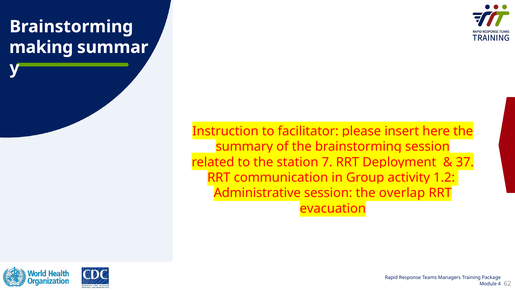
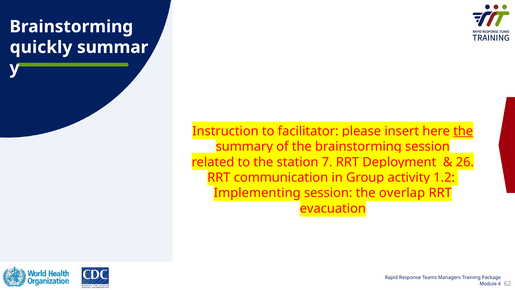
making: making -> quickly
the at (463, 131) underline: none -> present
37: 37 -> 26
Administrative: Administrative -> Implementing
